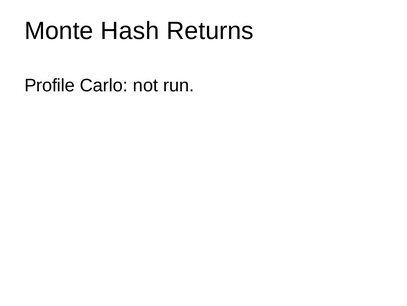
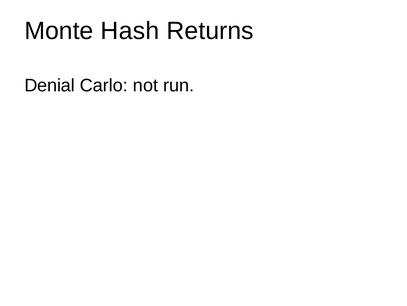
Profile: Profile -> Denial
